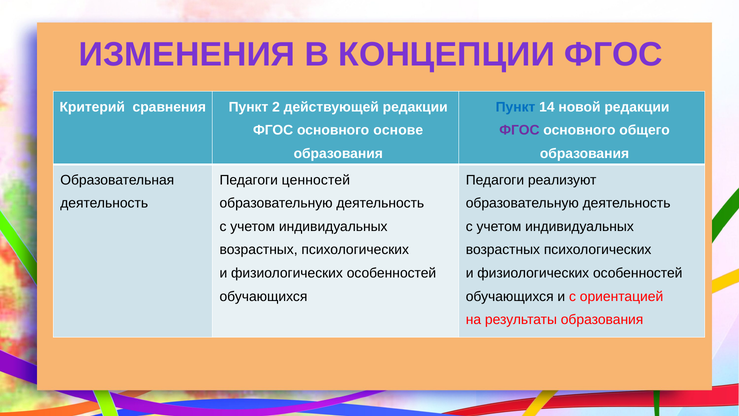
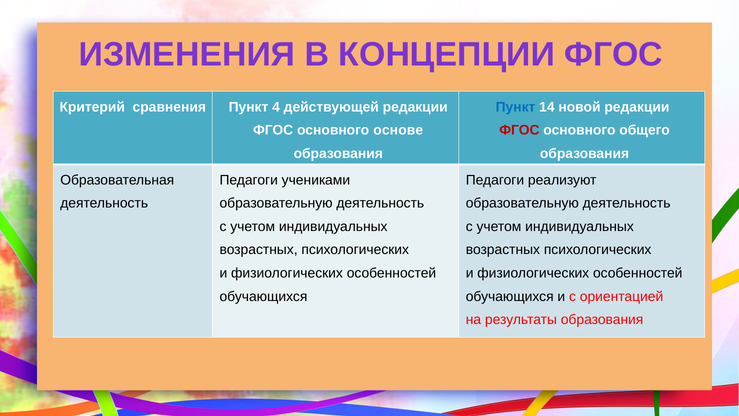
2: 2 -> 4
ФГОС at (519, 130) colour: purple -> red
ценностей: ценностей -> учениками
